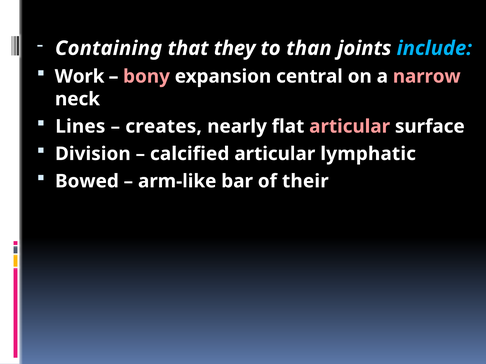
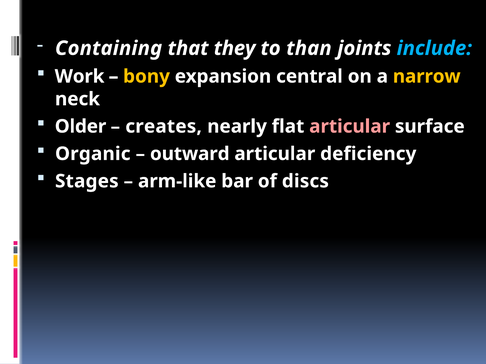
bony colour: pink -> yellow
narrow colour: pink -> yellow
Lines: Lines -> Older
Division: Division -> Organic
calcified: calcified -> outward
lymphatic: lymphatic -> deficiency
Bowed: Bowed -> Stages
their: their -> discs
